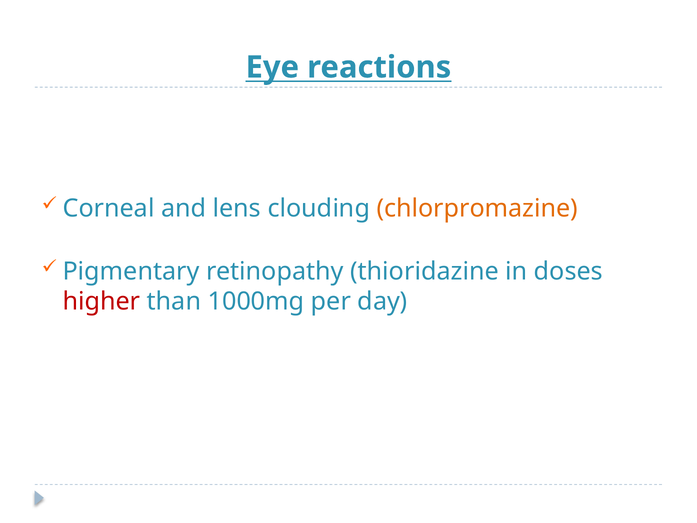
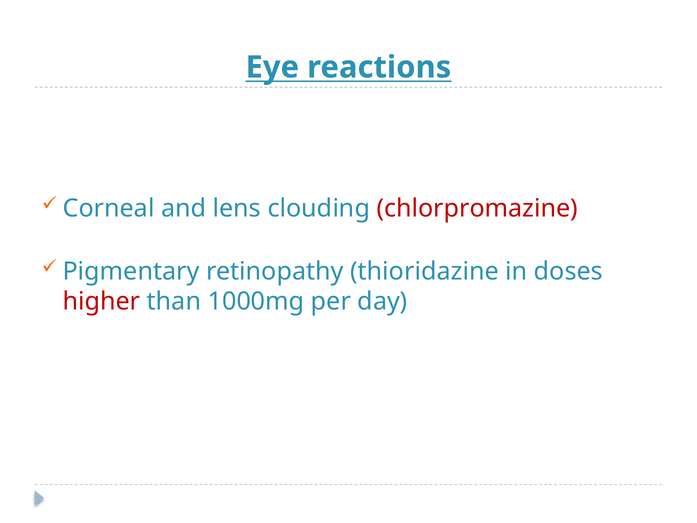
chlorpromazine colour: orange -> red
